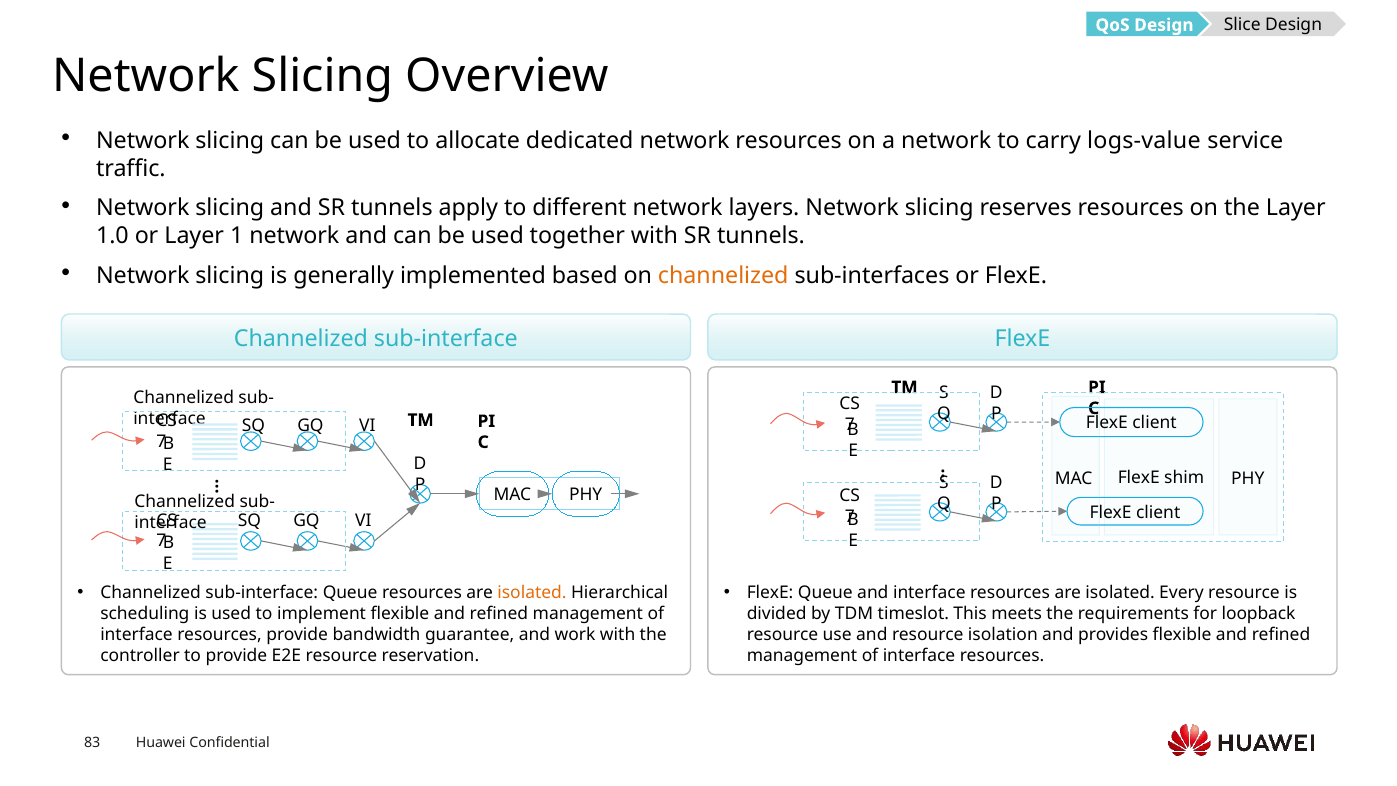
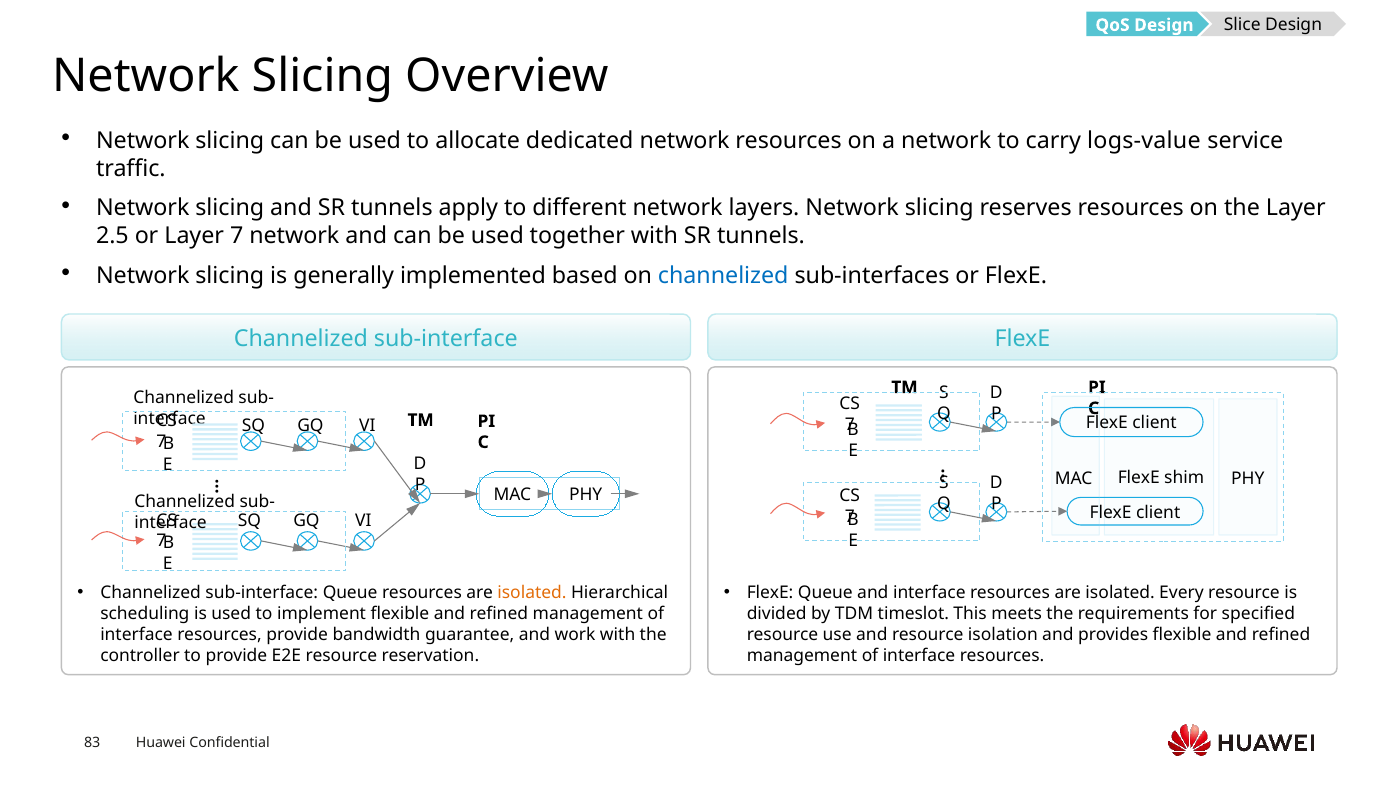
1.0: 1.0 -> 2.5
Layer 1: 1 -> 7
channelized at (723, 276) colour: orange -> blue
loopback: loopback -> specified
